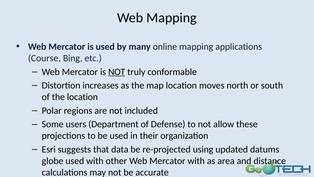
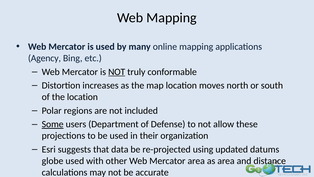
Course: Course -> Agency
Some underline: none -> present
Mercator with: with -> area
